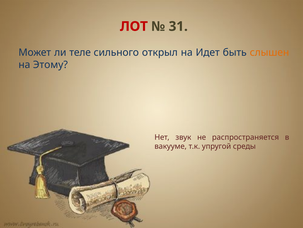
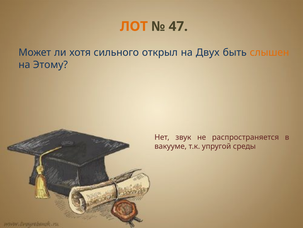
ЛОТ colour: red -> orange
31: 31 -> 47
теле: теле -> хотя
Идет: Идет -> Двух
